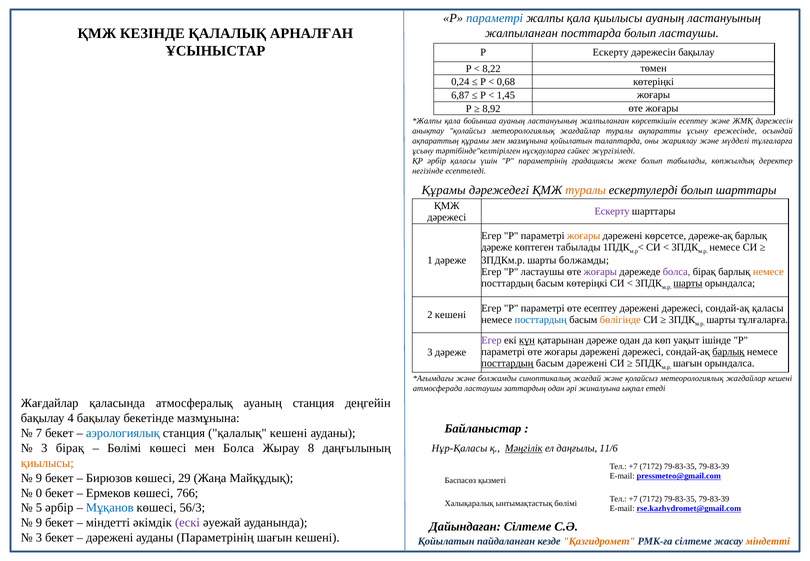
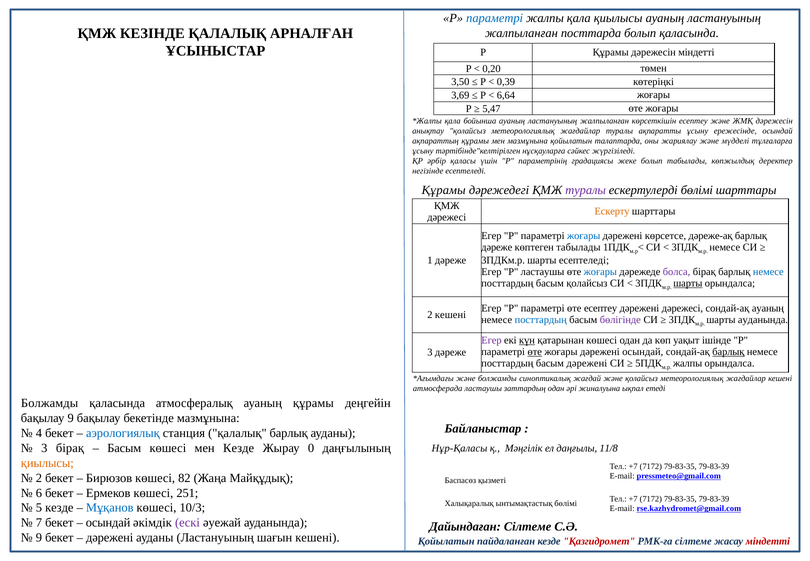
болып ластаушы: ластаушы -> қаласында
Р Ескерту: Ескерту -> Құрамы
дәрежесін бақылау: бақылау -> міндетті
8,22: 8,22 -> 0,20
0,24: 0,24 -> 3,50
0,68: 0,68 -> 0,39
6,87: 6,87 -> 3,69
1,45: 1,45 -> 6,64
8,92: 8,92 -> 5,47
туралы at (586, 190) colour: orange -> purple
ескертулерді болып: болып -> бөлімі
Ескерту at (612, 211) colour: purple -> orange
жоғары at (584, 236) colour: orange -> blue
шарты болжамды: болжамды -> есептеледі
жоғары at (600, 272) colour: purple -> blue
немесе at (768, 272) colour: orange -> blue
басым көтеріңкі: көтеріңкі -> қолайсыз
сондай-ақ қаласы: қаласы -> ауаның
бөлігінде colour: orange -> purple
шарты тұлғаларға: тұлғаларға -> ауданында
қатарынан дәреже: дәреже -> көшесі
өте at (535, 352) underline: none -> present
жоғары дәрежені дәрежесі: дәрежесі -> осындай
посттардың at (507, 363) underline: present -> none
шағын at (688, 363): шағын -> жалпы
Жағдайлар at (50, 403): Жағдайлар -> Болжамды
ауаның станция: станция -> құрамы
бақылау 4: 4 -> 9
7: 7 -> 4
қалалық кешені: кешені -> барлық
Бөлімі at (124, 448): Бөлімі -> Басым
мен Болса: Болса -> Кезде
8: 8 -> 0
Мәңгілік underline: present -> none
11/6: 11/6 -> 11/8
9 at (39, 478): 9 -> 2
29: 29 -> 82
0: 0 -> 6
766: 766 -> 251
5 әрбір: әрбір -> кезде
56/3: 56/3 -> 10/3
9 at (39, 523): 9 -> 7
міндетті at (108, 523): міндетті -> осындай
3 at (39, 538): 3 -> 9
ауданы Параметрінің: Параметрінің -> Ластануының
Қазгидромет colour: orange -> red
міндетті at (768, 541) colour: orange -> red
